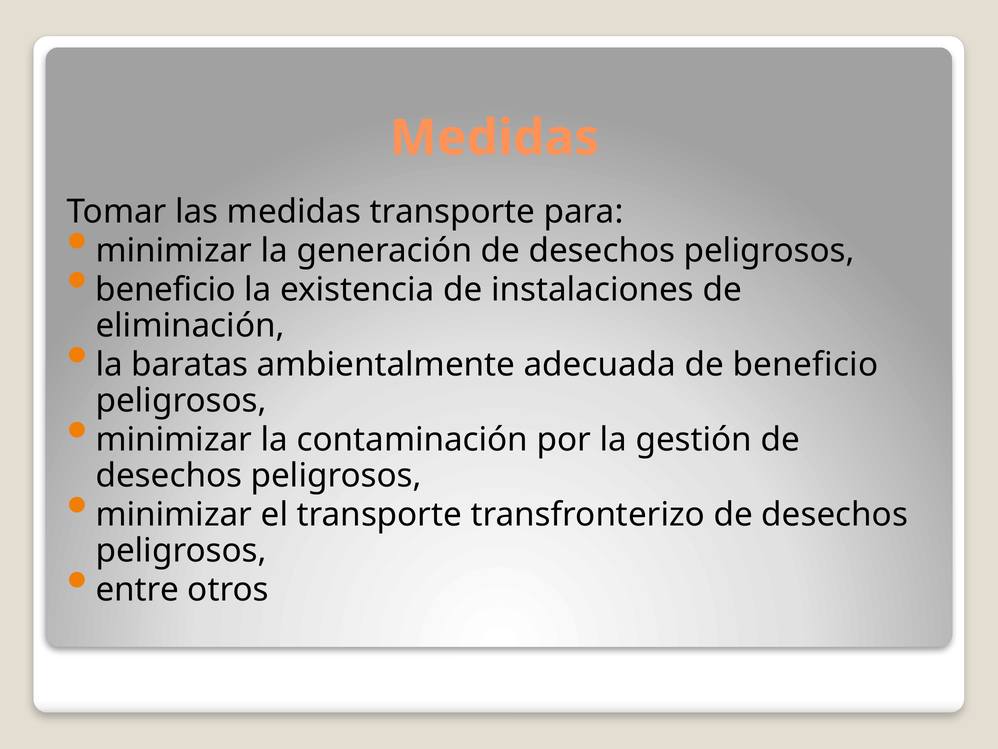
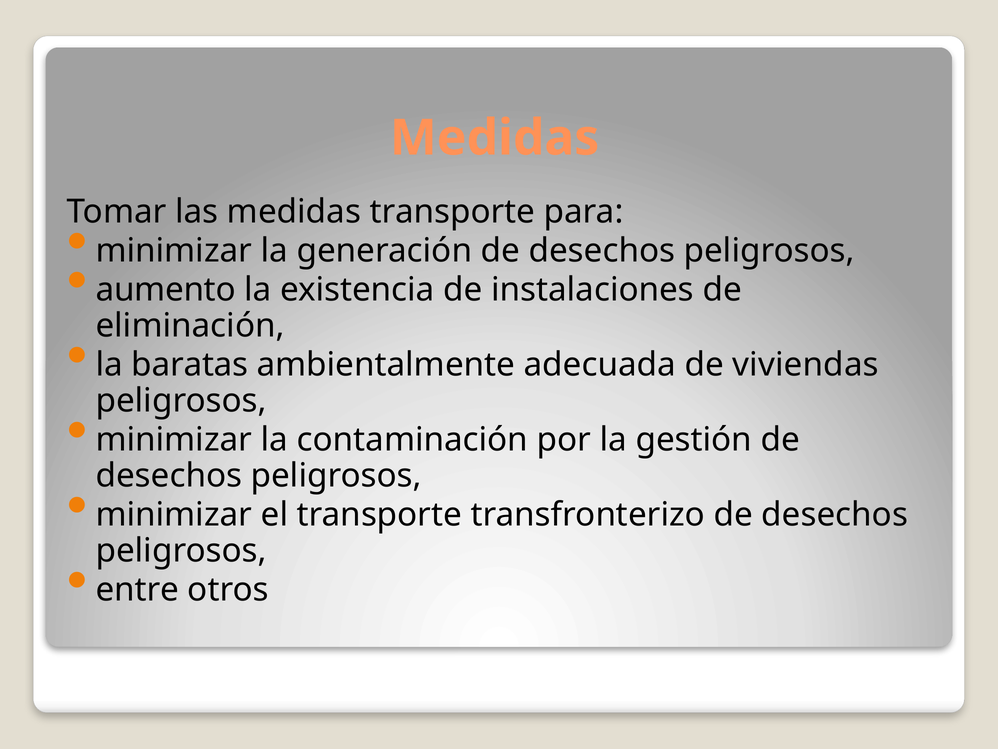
beneficio at (166, 290): beneficio -> aumento
de beneficio: beneficio -> viviendas
